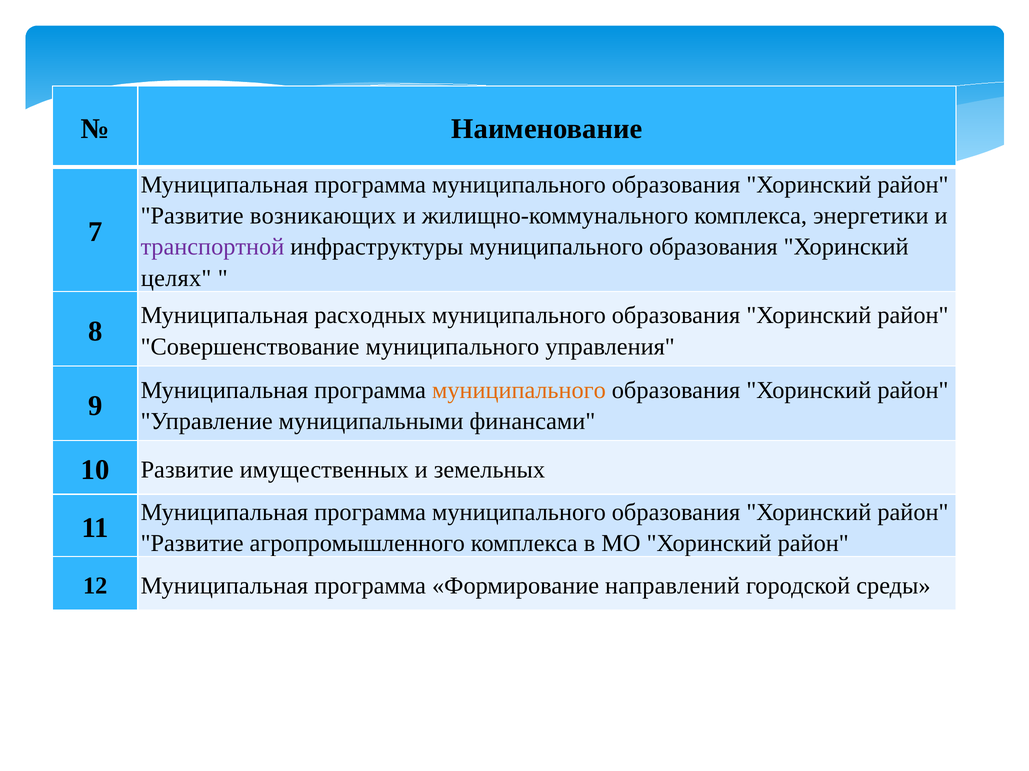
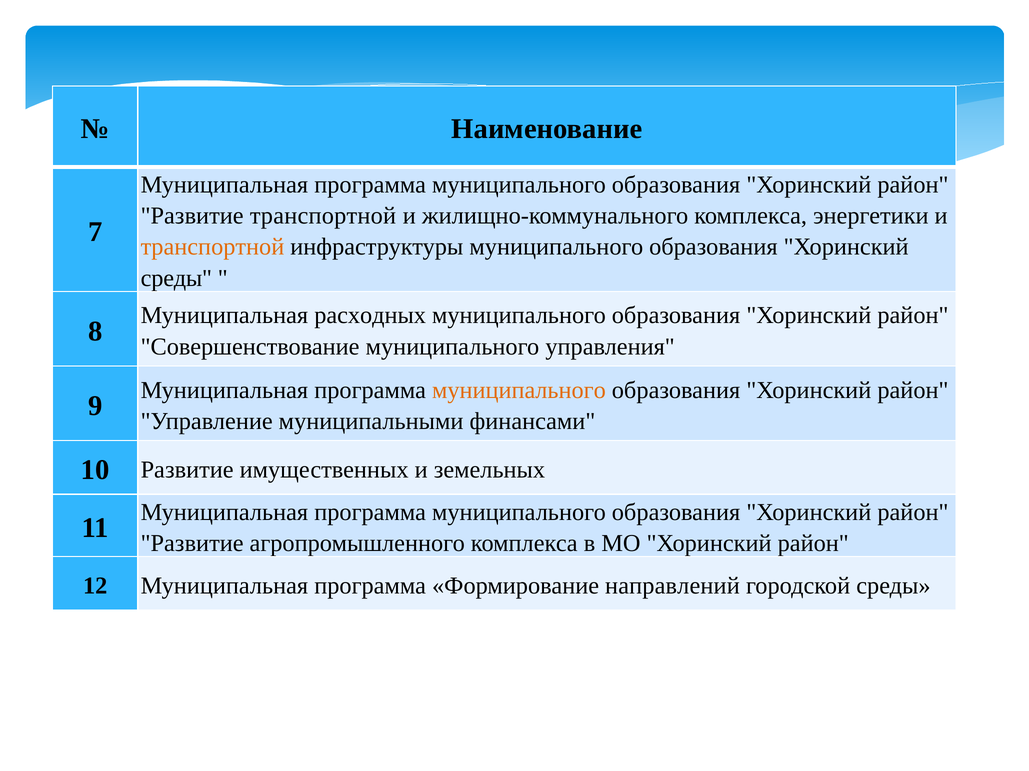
Развитие возникающих: возникающих -> транспортной
транспортной at (213, 247) colour: purple -> orange
целях at (176, 278): целях -> среды
